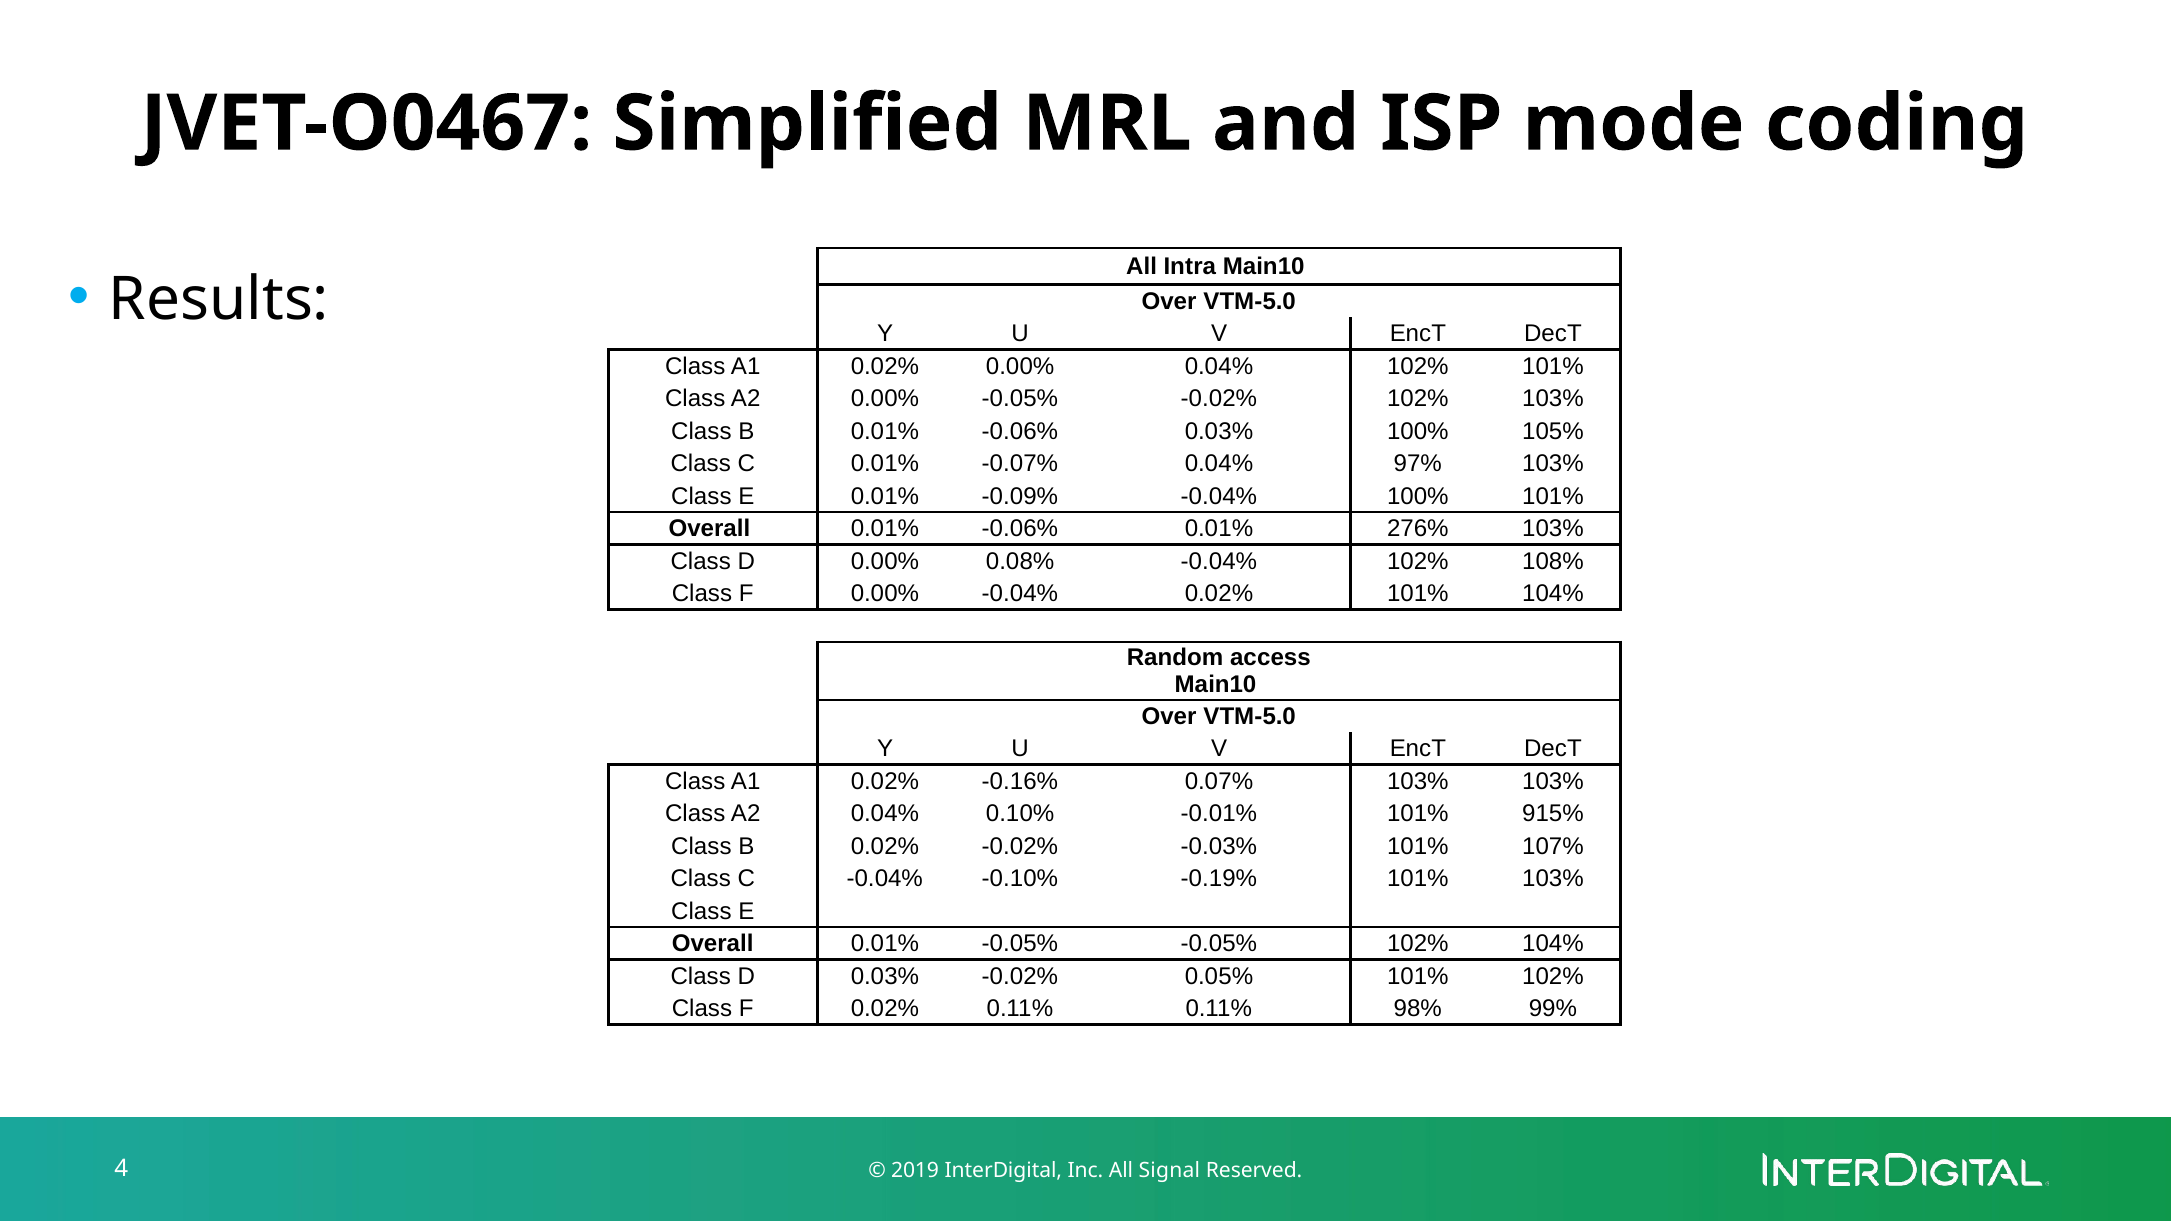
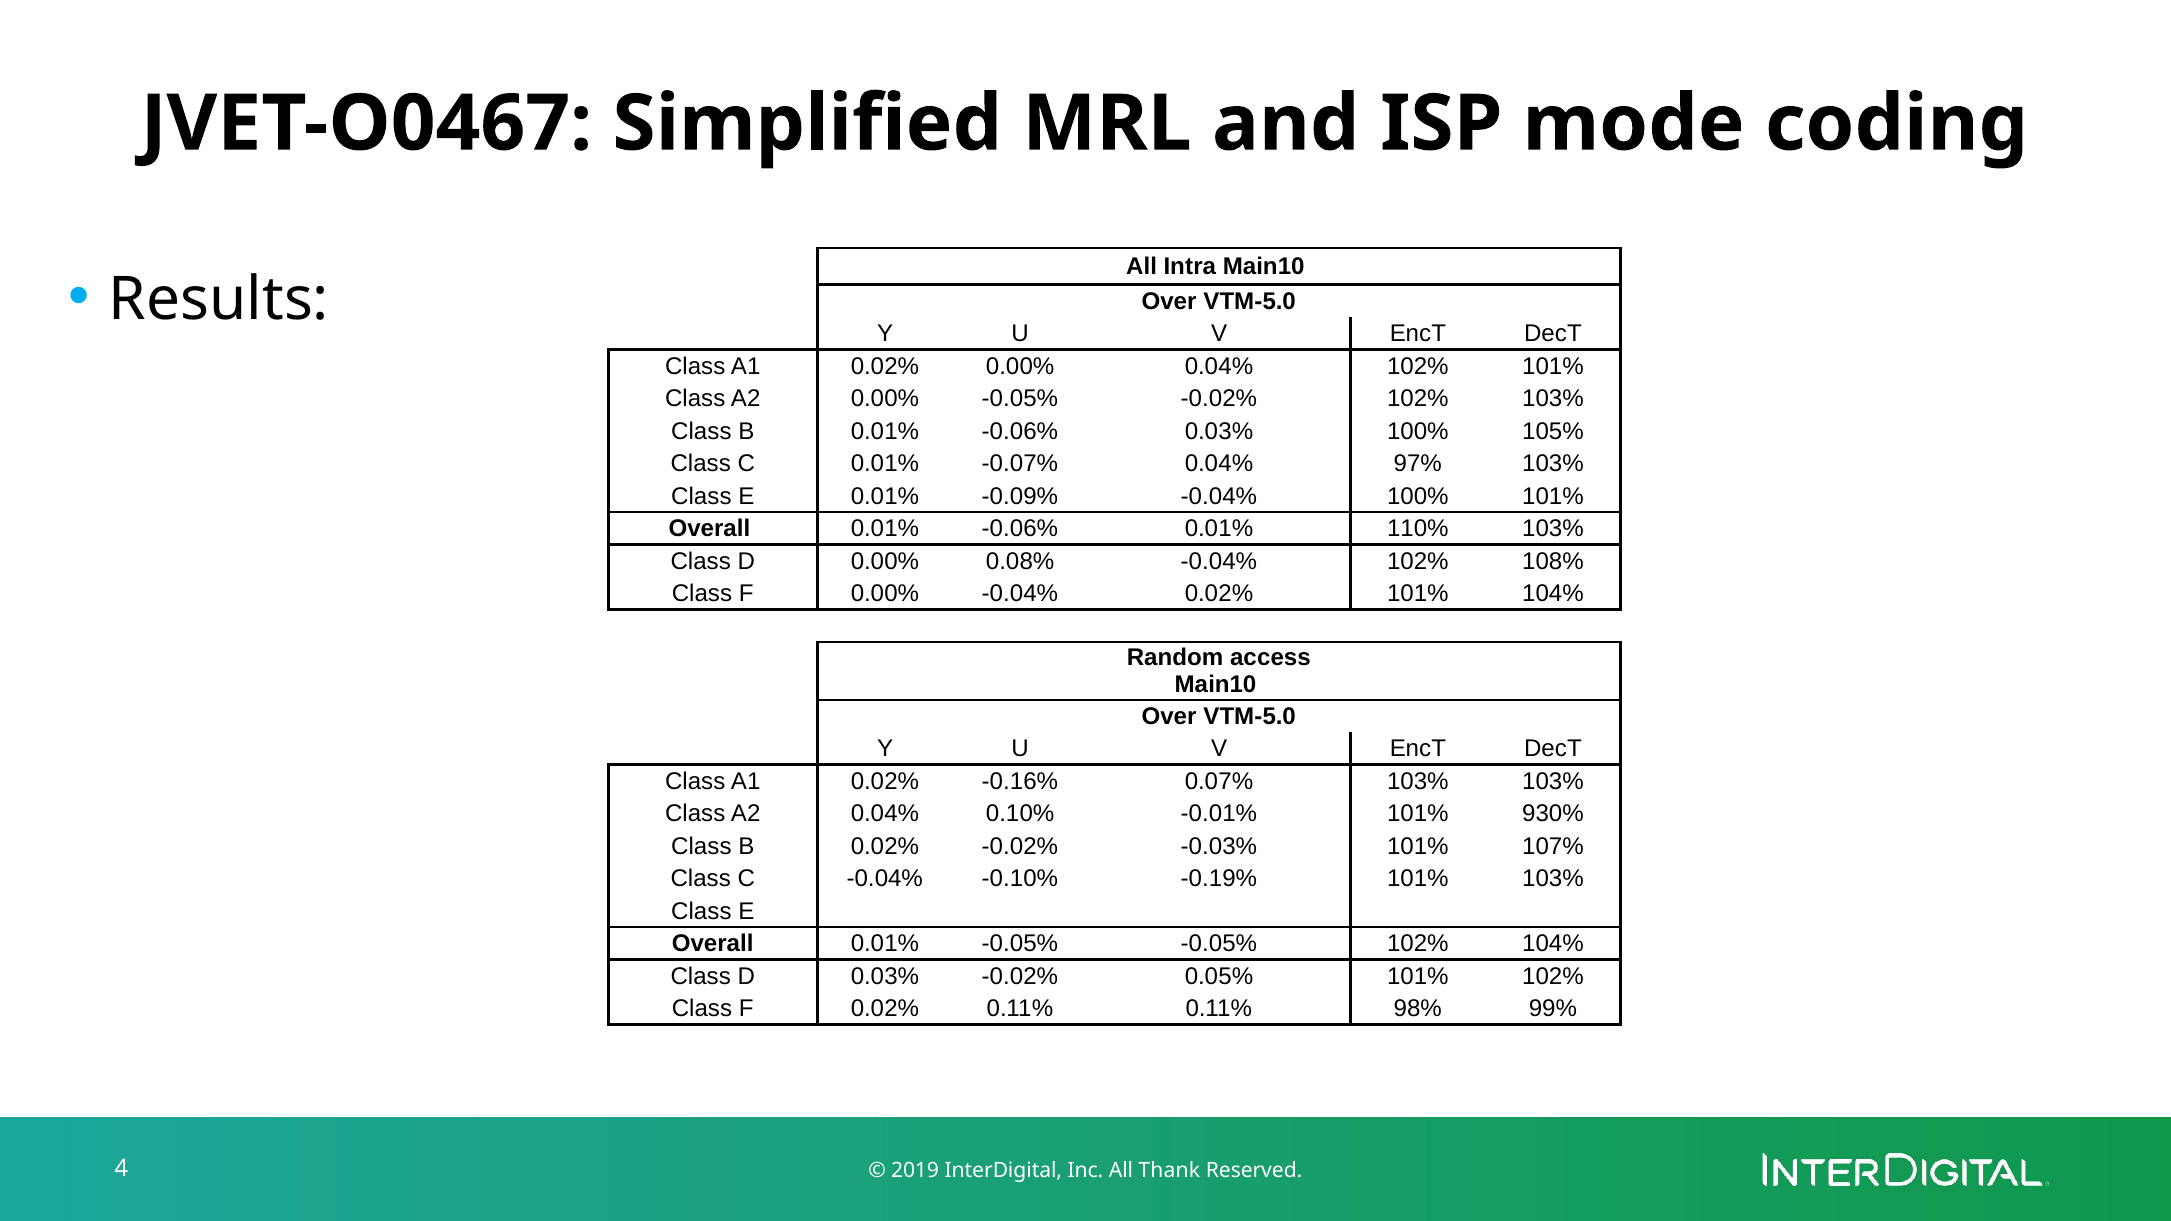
276%: 276% -> 110%
915%: 915% -> 930%
Signal: Signal -> Thank
